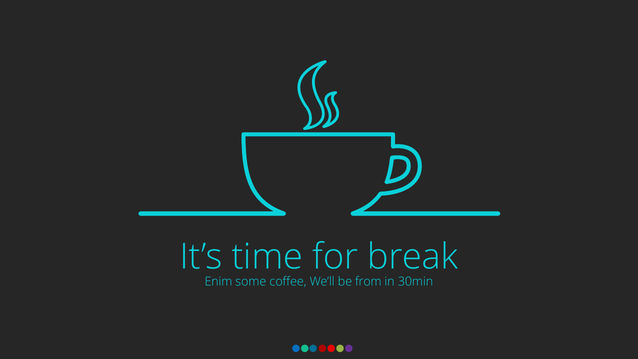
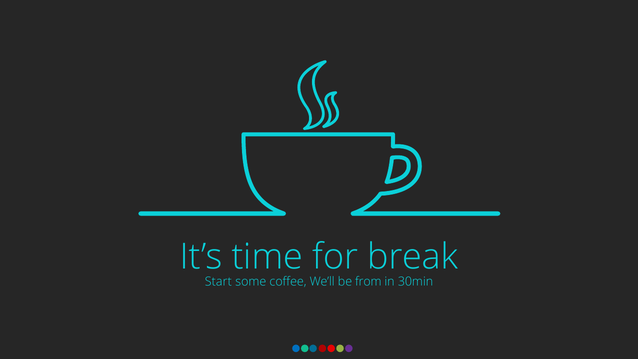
Enim: Enim -> Start
